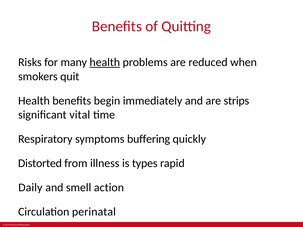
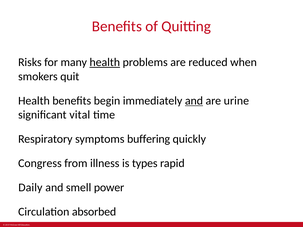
and at (194, 101) underline: none -> present
strips: strips -> urine
Distorted: Distorted -> Congress
action: action -> power
perinatal: perinatal -> absorbed
